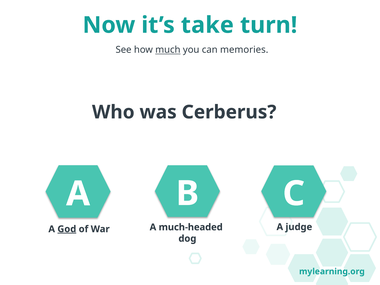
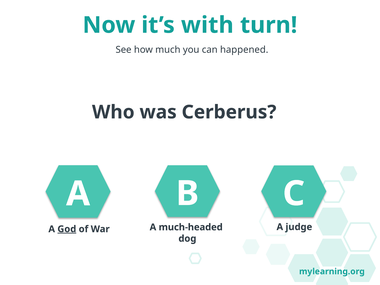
take: take -> with
much underline: present -> none
memories: memories -> happened
